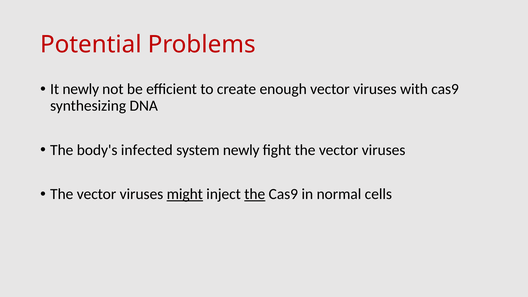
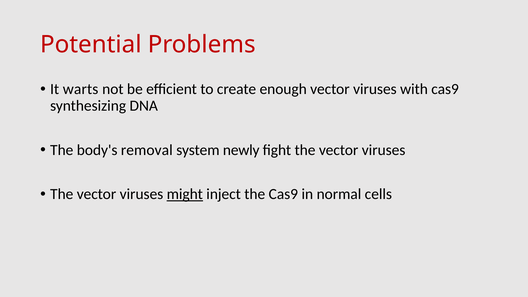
It newly: newly -> warts
infected: infected -> removal
the at (255, 194) underline: present -> none
